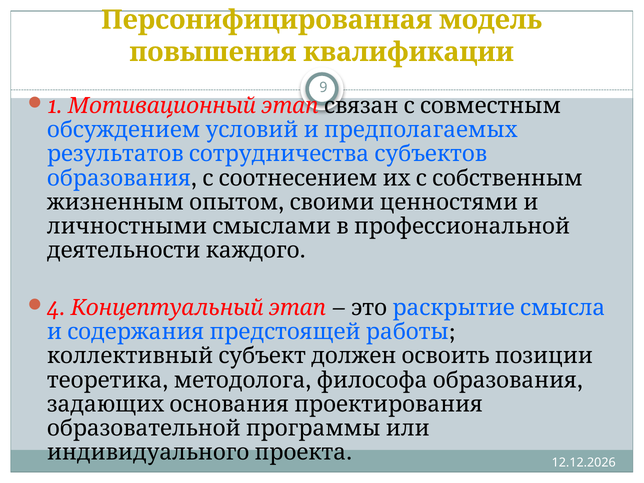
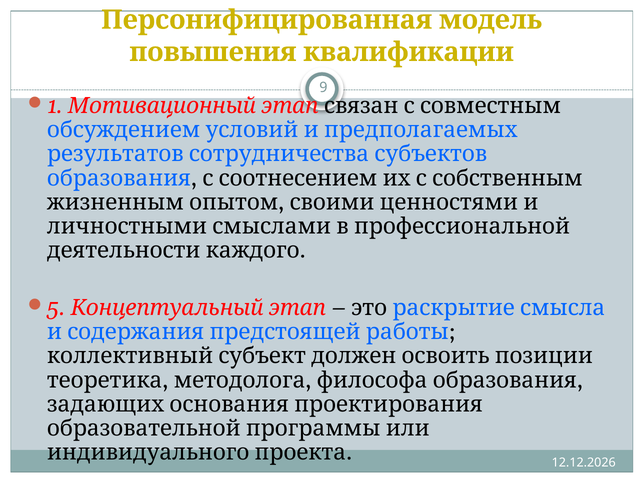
4: 4 -> 5
